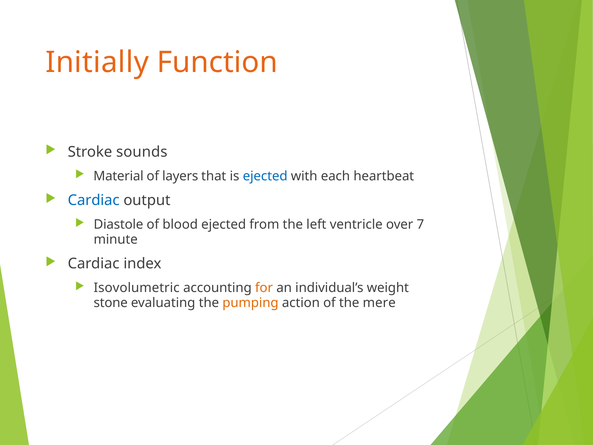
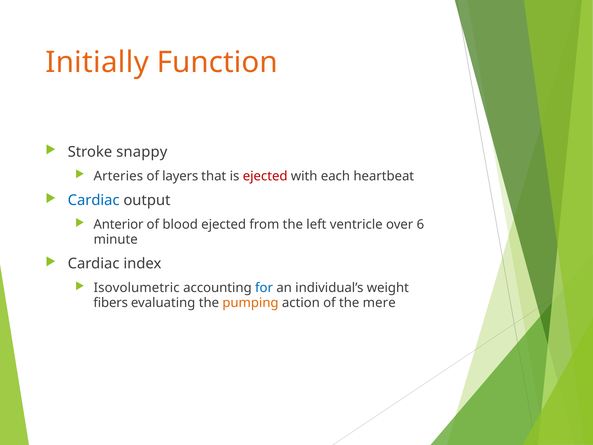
sounds: sounds -> snappy
Material: Material -> Arteries
ejected at (265, 176) colour: blue -> red
Diastole: Diastole -> Anterior
7: 7 -> 6
for colour: orange -> blue
stone: stone -> fibers
